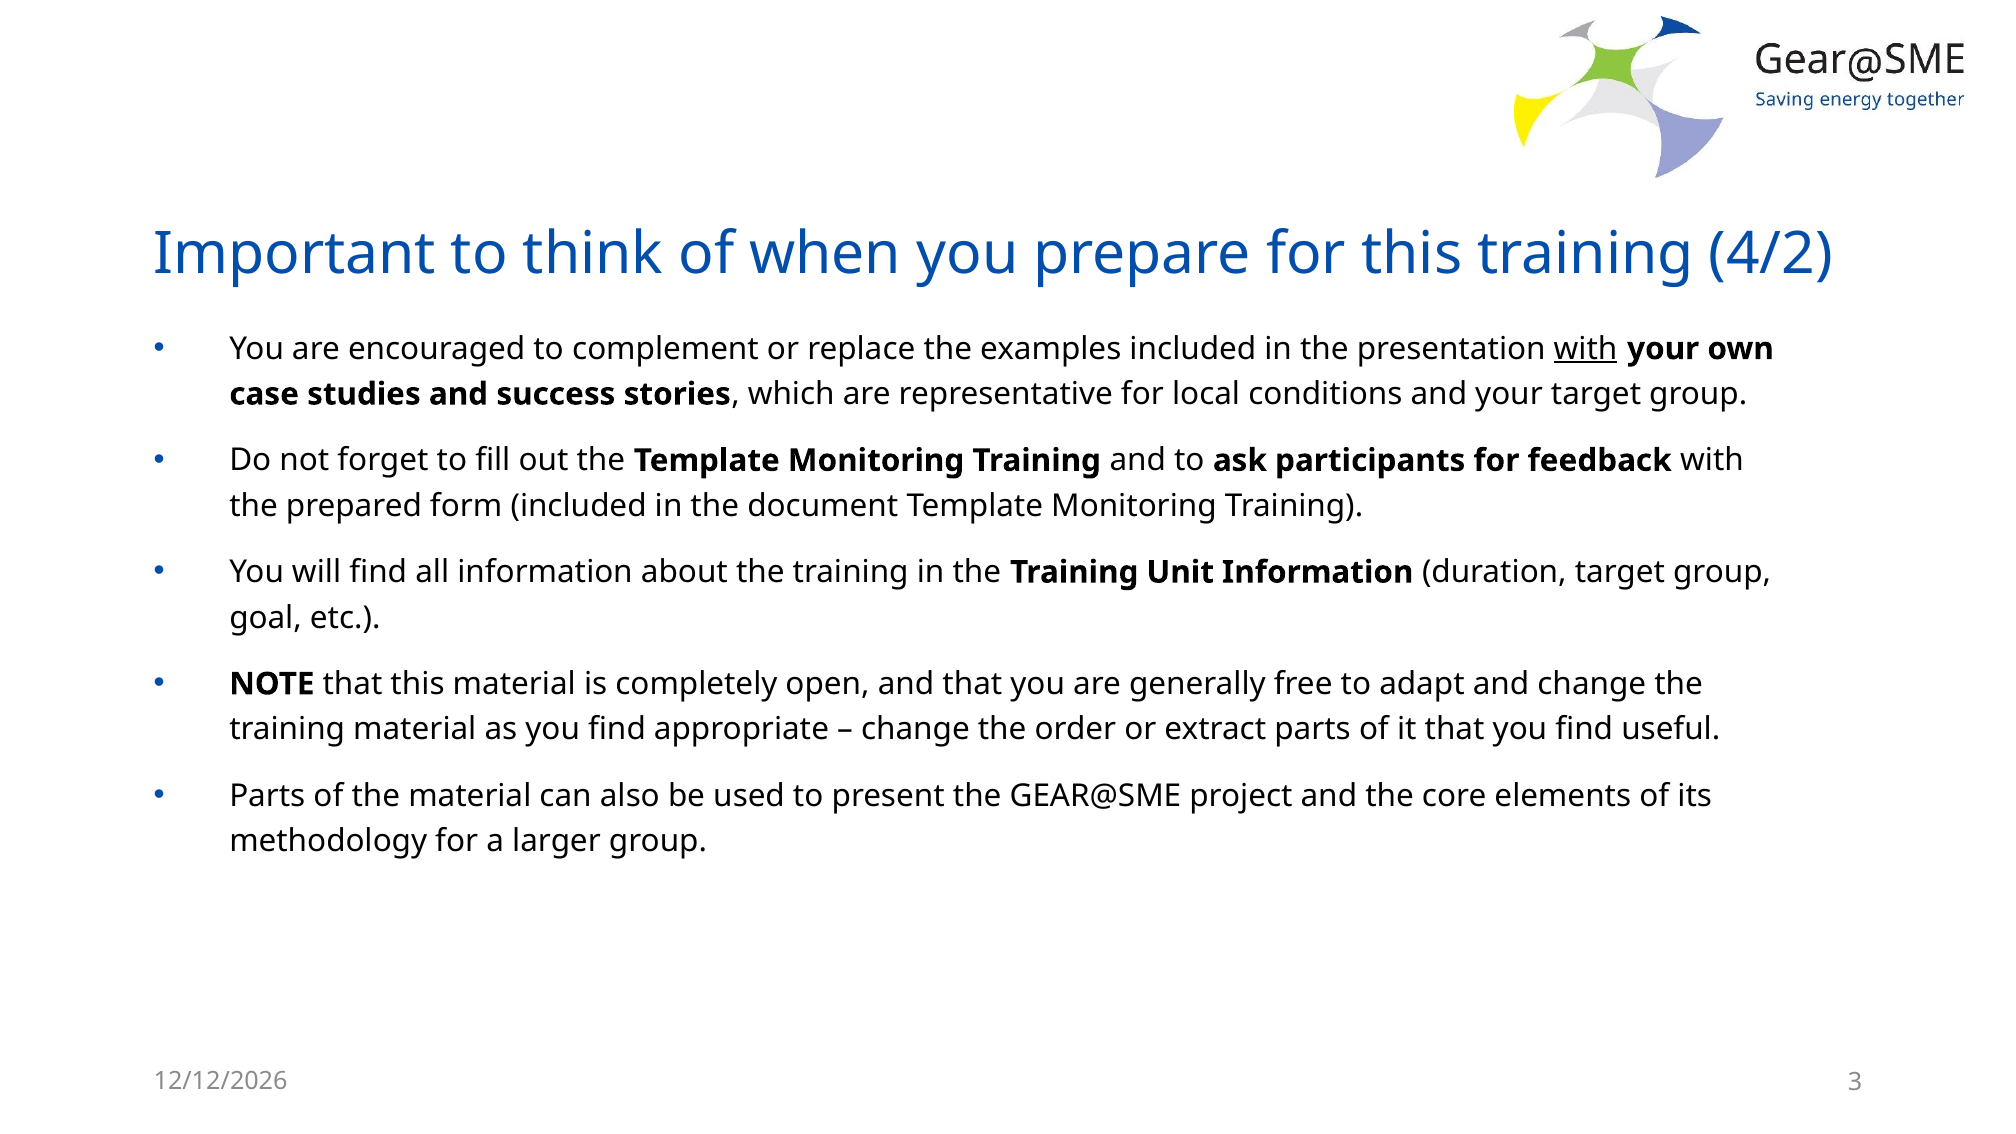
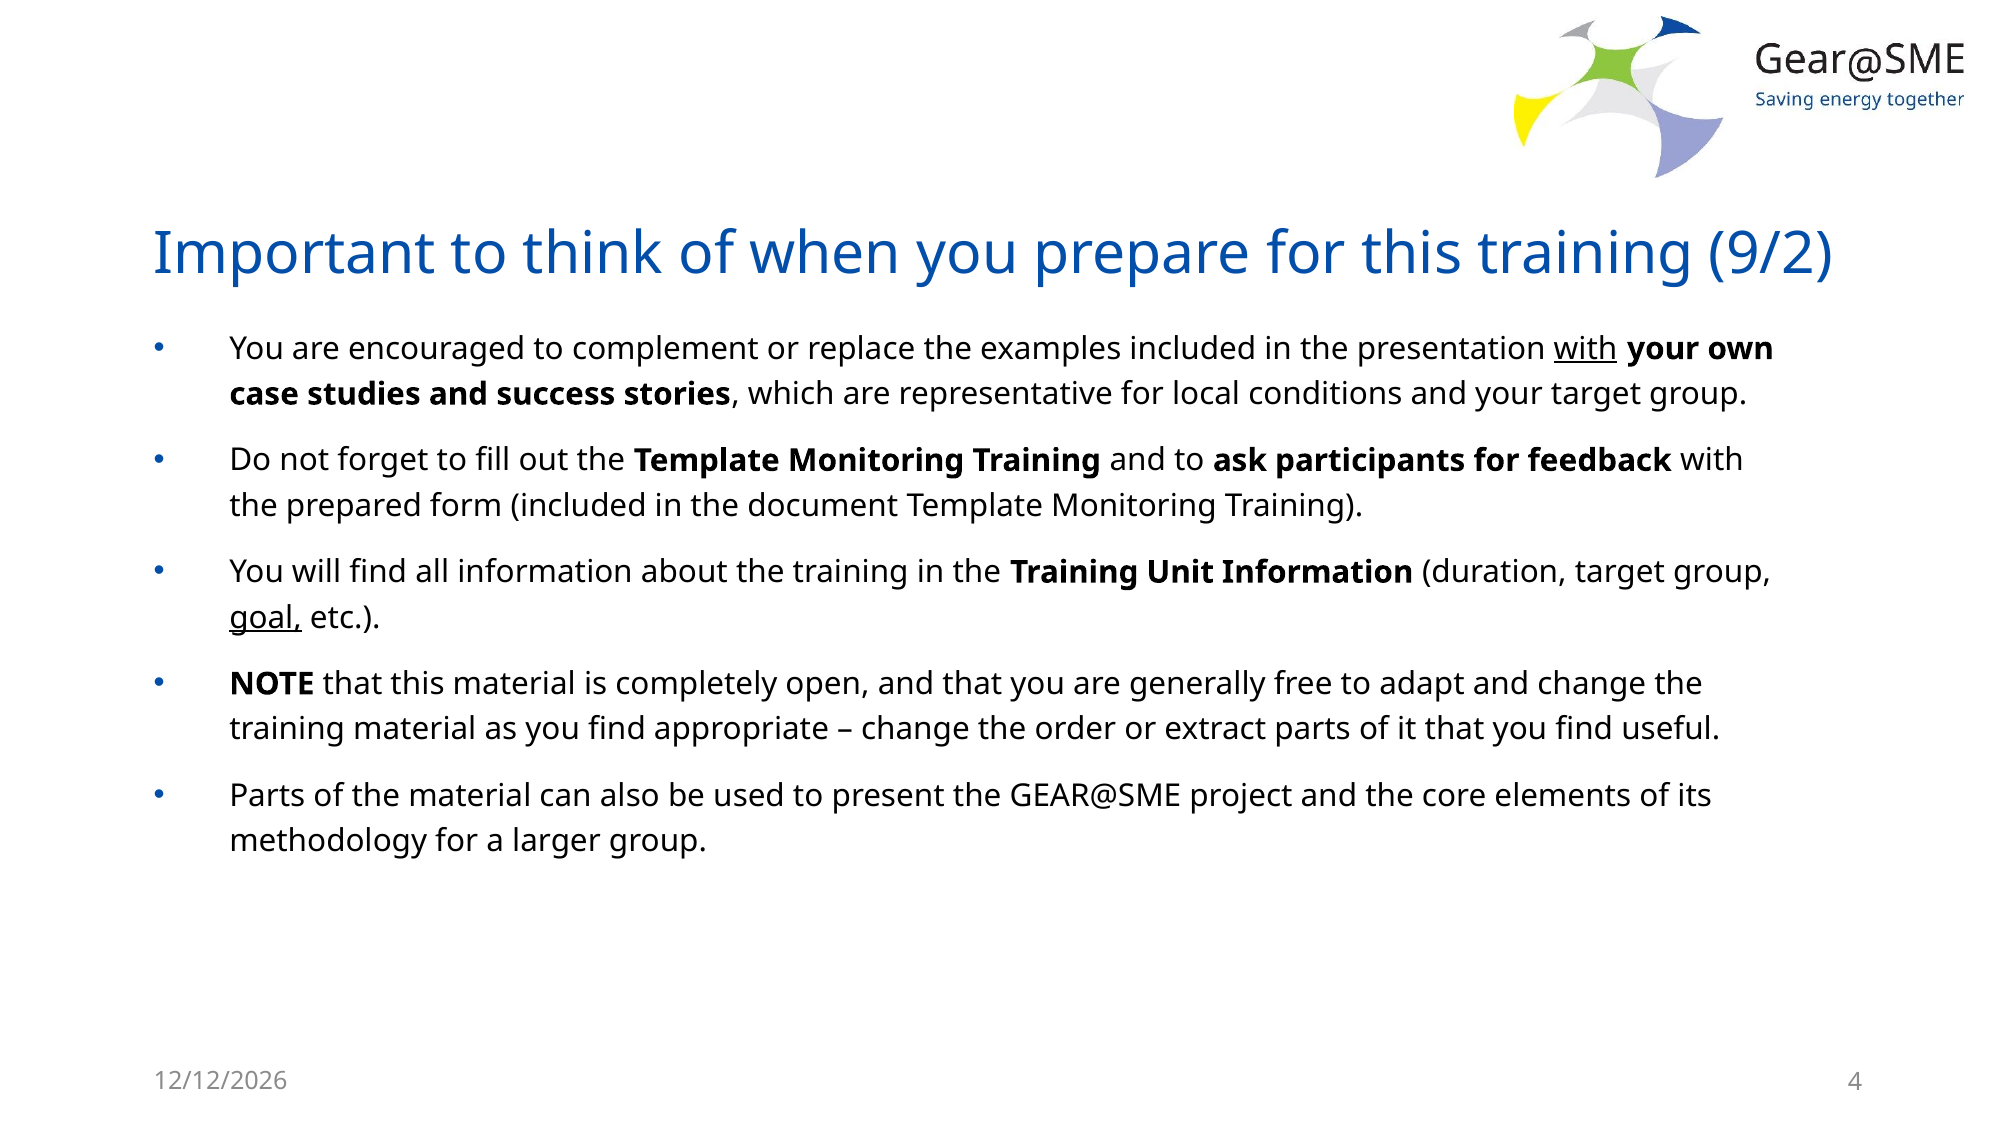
4/2: 4/2 -> 9/2
goal underline: none -> present
3: 3 -> 4
